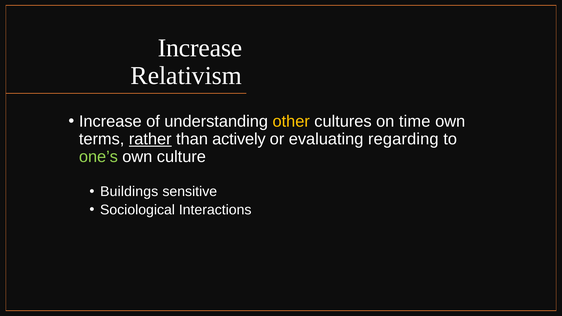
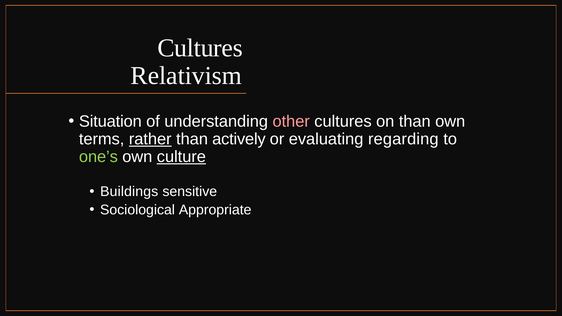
Increase at (200, 48): Increase -> Cultures
Increase at (110, 121): Increase -> Situation
other colour: yellow -> pink
on time: time -> than
culture underline: none -> present
Interactions: Interactions -> Appropriate
